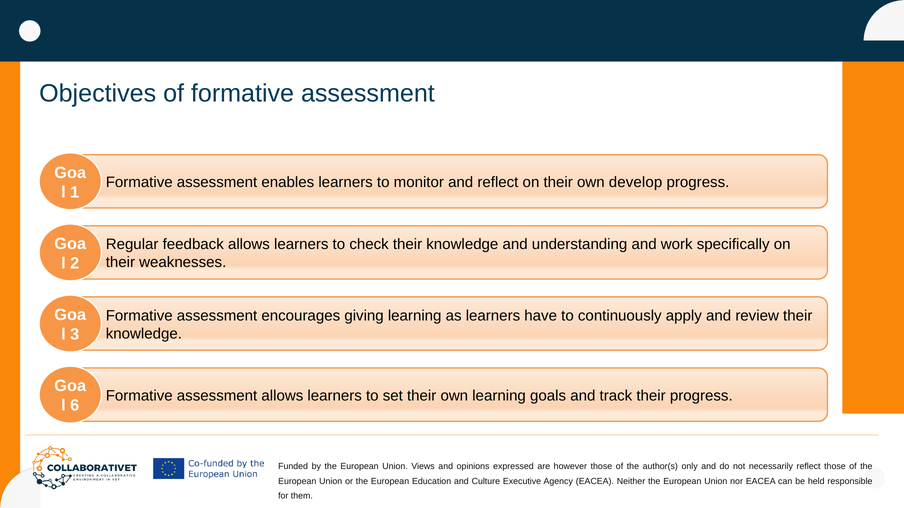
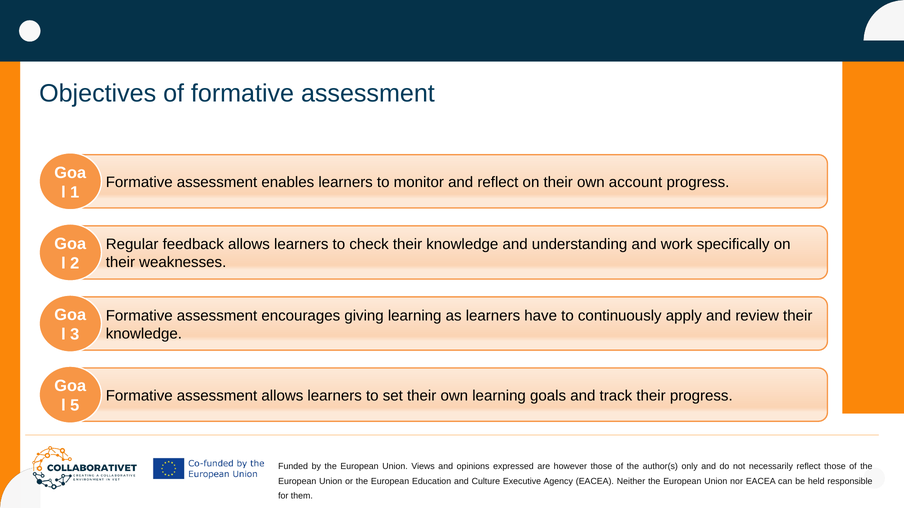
develop: develop -> account
6: 6 -> 5
